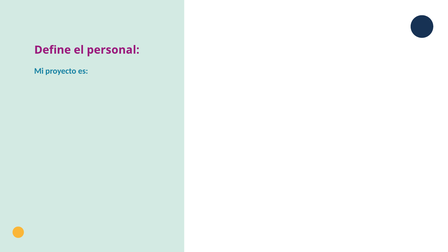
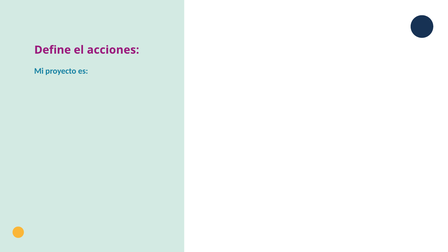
personal: personal -> acciones
